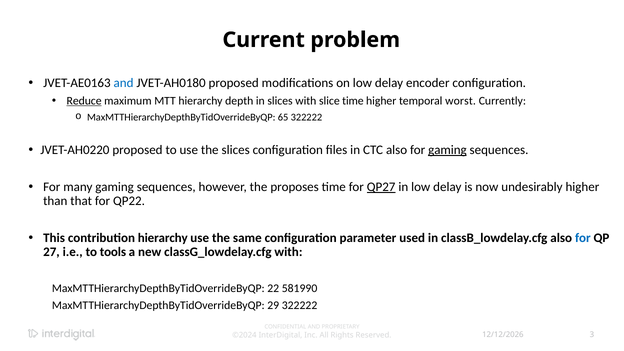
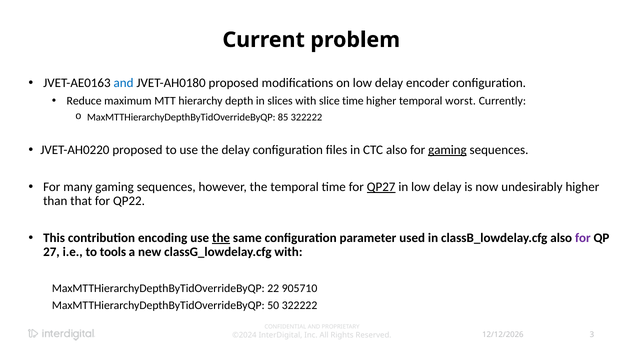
Reduce underline: present -> none
65: 65 -> 85
the slices: slices -> delay
the proposes: proposes -> temporal
contribution hierarchy: hierarchy -> encoding
the at (221, 238) underline: none -> present
for at (583, 238) colour: blue -> purple
581990: 581990 -> 905710
29: 29 -> 50
